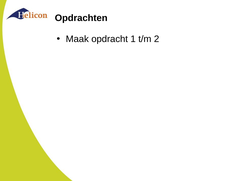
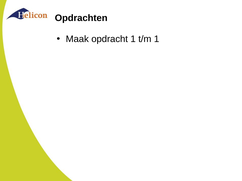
t/m 2: 2 -> 1
